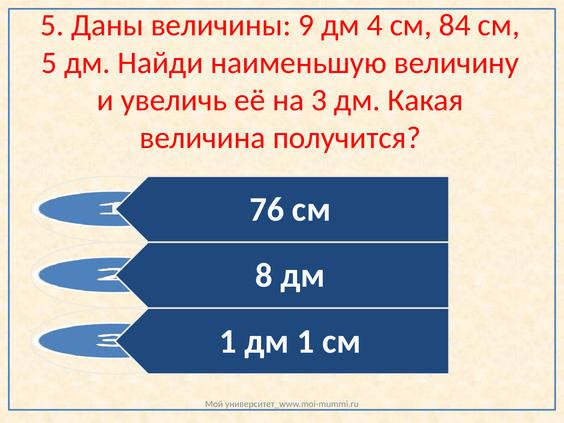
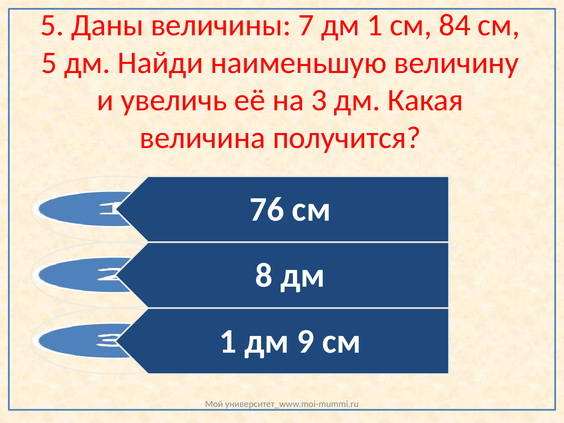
9: 9 -> 7
4 at (375, 25): 4 -> 1
1 at (306, 341): 1 -> 9
